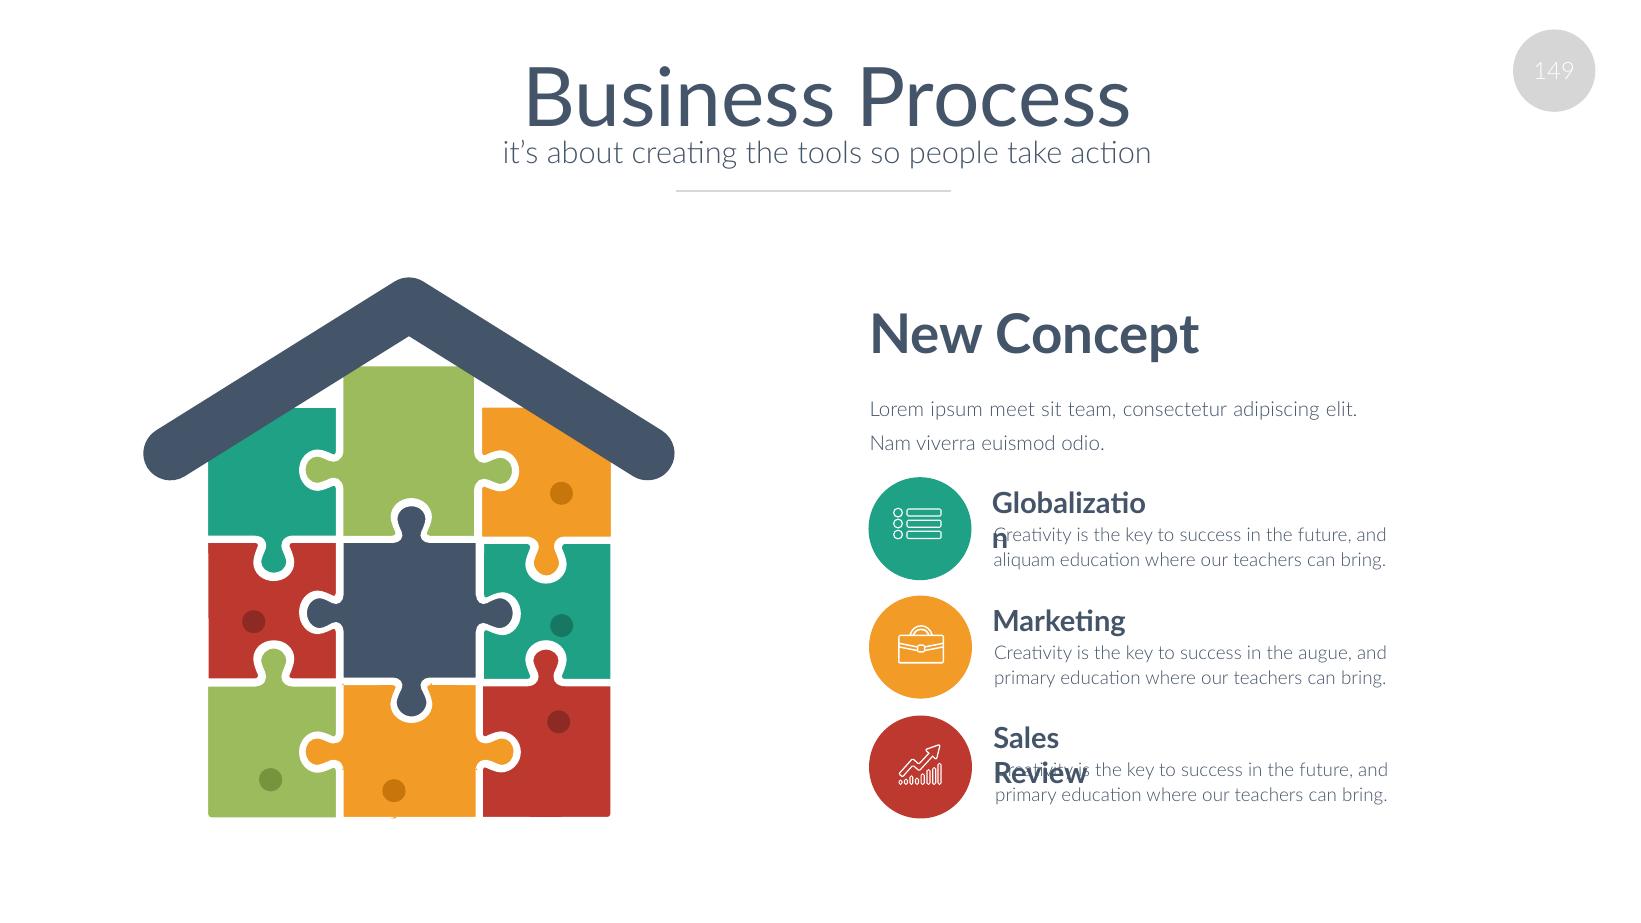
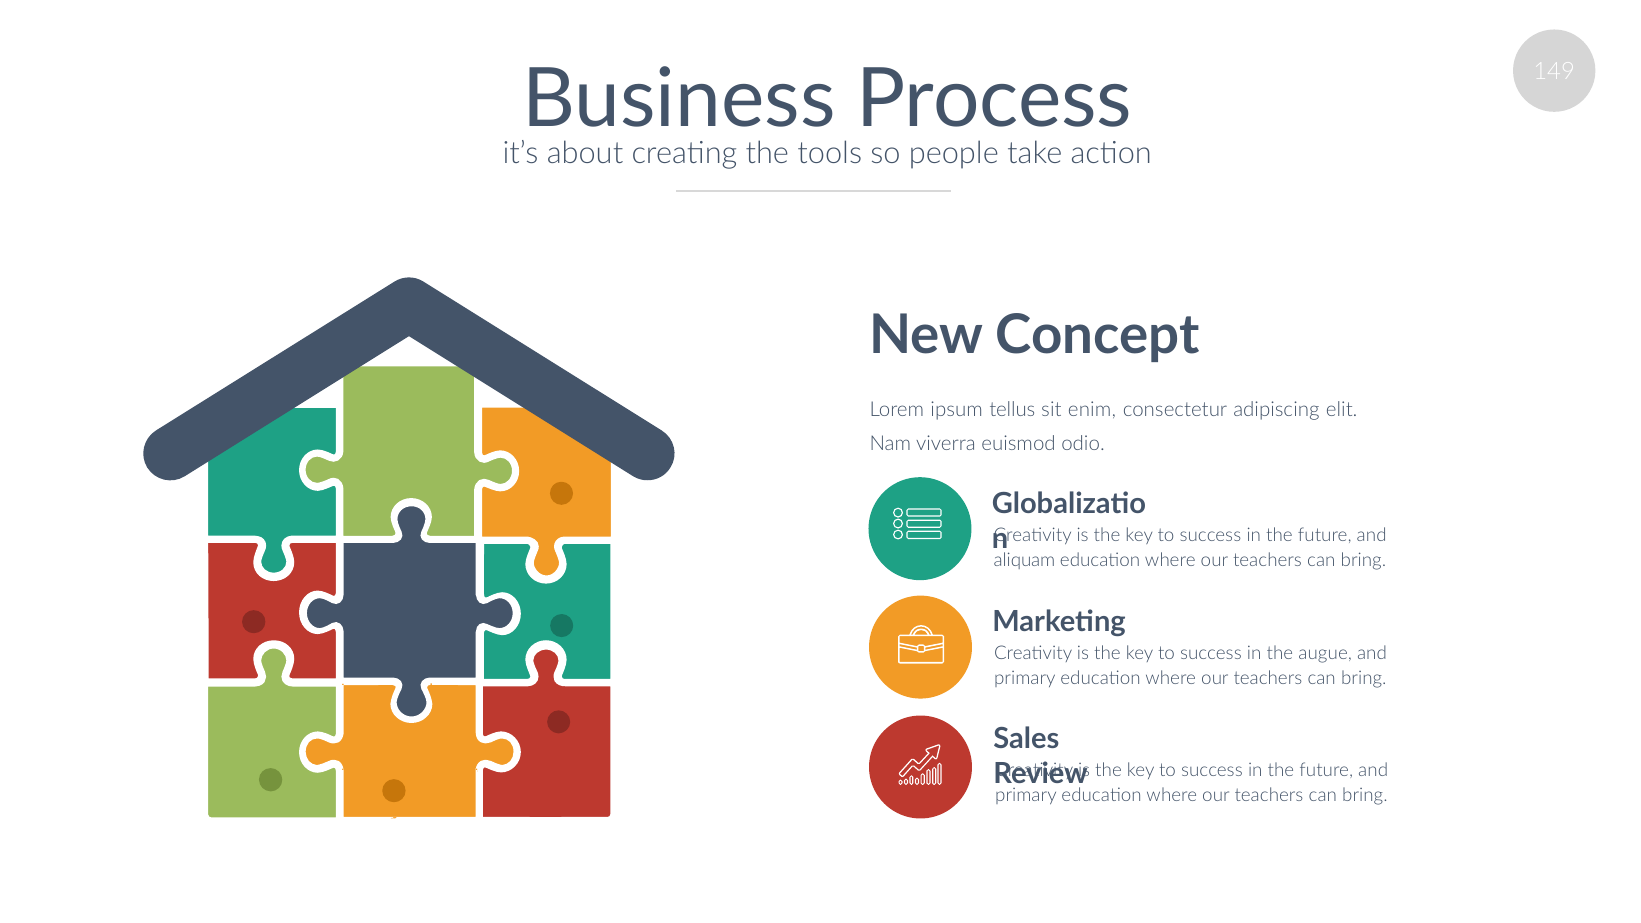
meet: meet -> tellus
team: team -> enim
